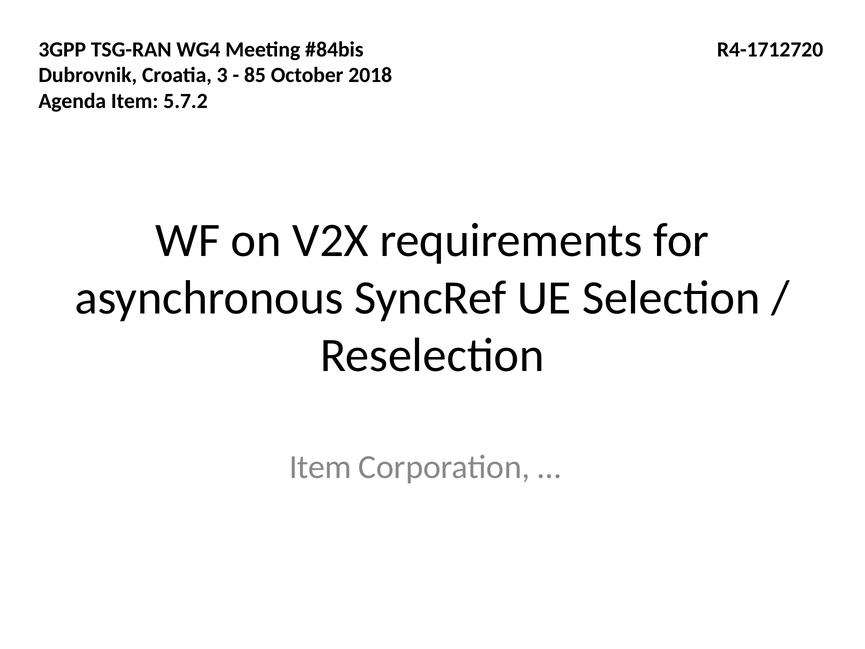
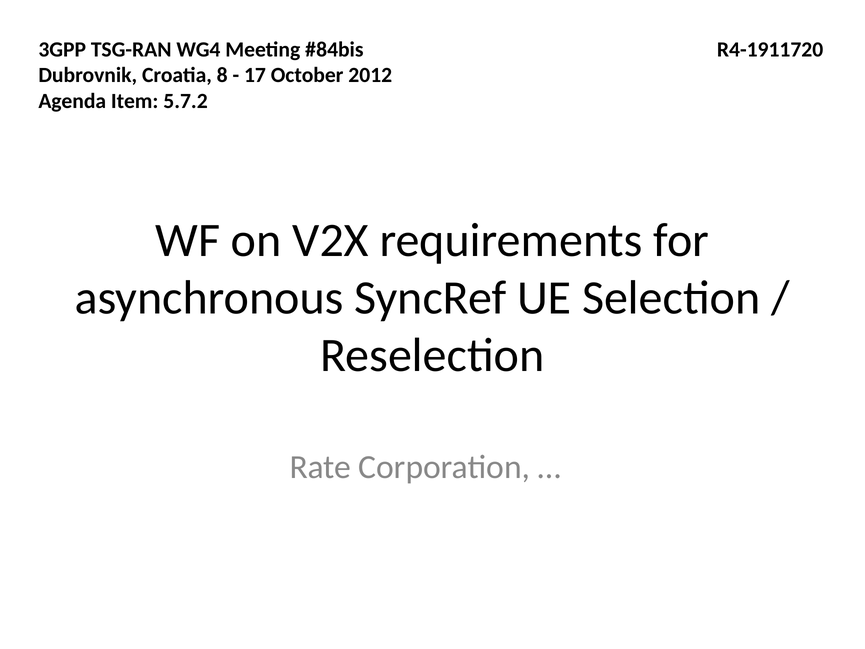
R4-1712720: R4-1712720 -> R4-1911720
3: 3 -> 8
85: 85 -> 17
2018: 2018 -> 2012
Item at (320, 467): Item -> Rate
